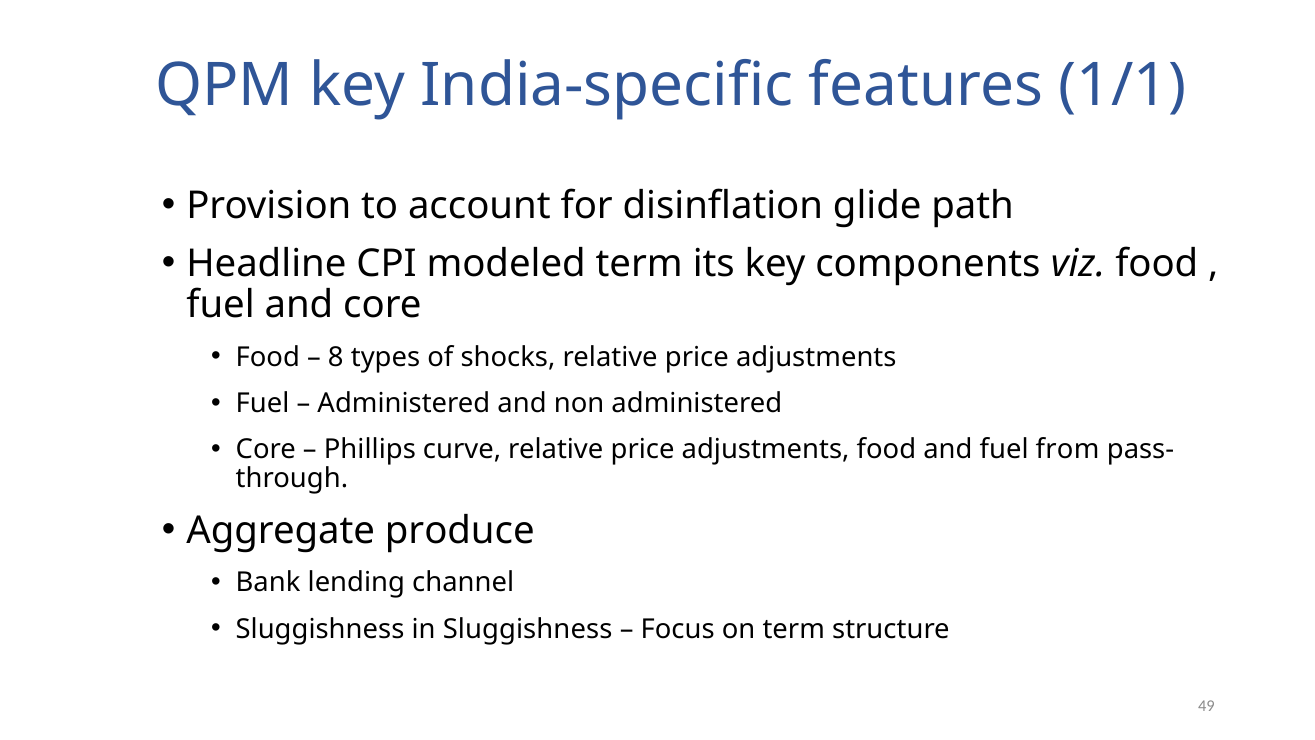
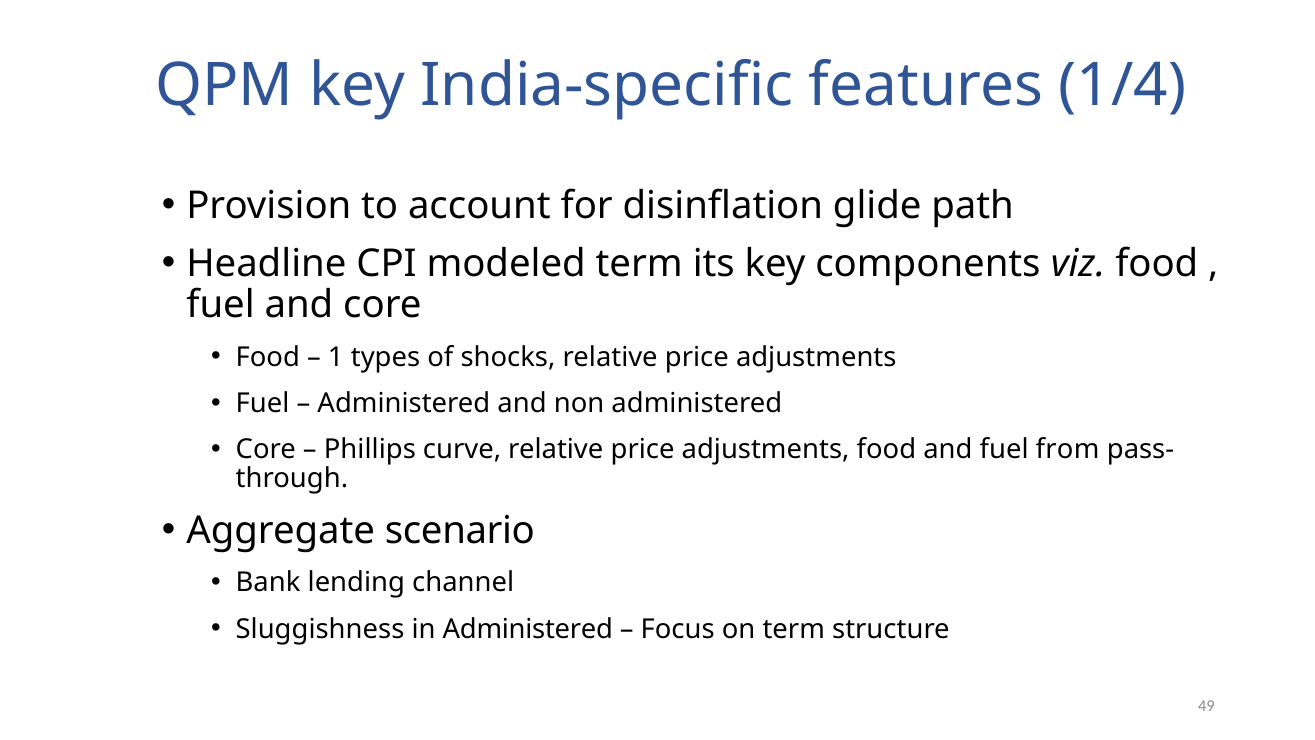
1/1: 1/1 -> 1/4
8: 8 -> 1
produce: produce -> scenario
in Sluggishness: Sluggishness -> Administered
